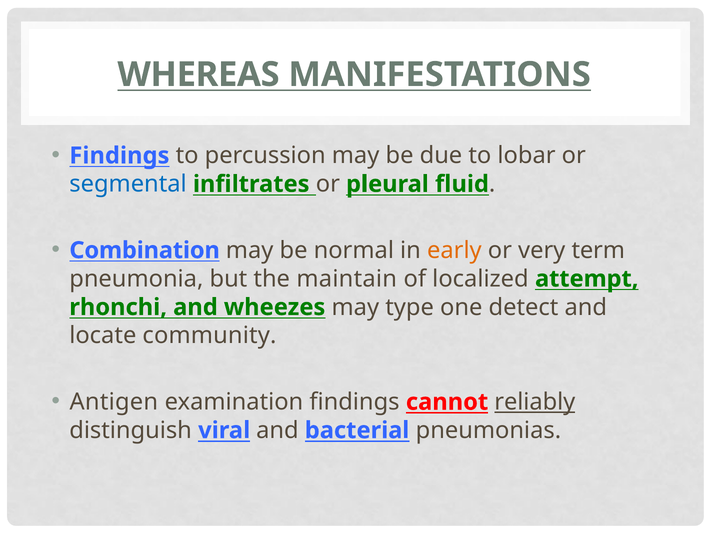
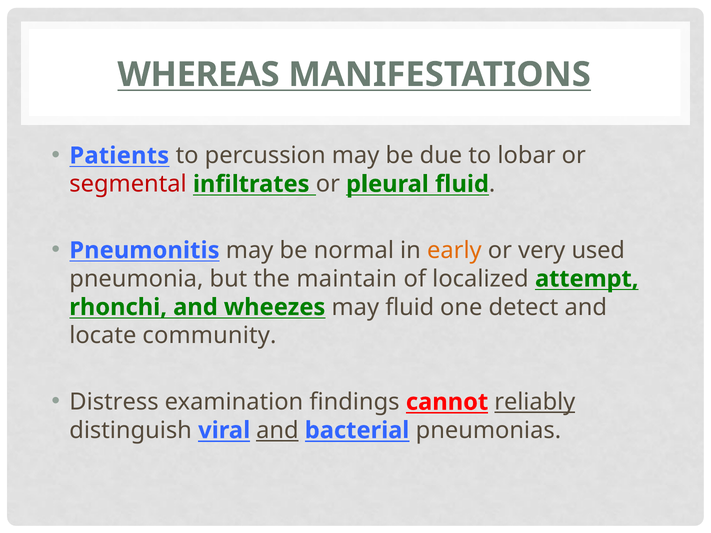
Findings at (119, 156): Findings -> Patients
segmental colour: blue -> red
Combination: Combination -> Pneumonitis
term: term -> used
may type: type -> fluid
Antigen: Antigen -> Distress
and at (277, 431) underline: none -> present
